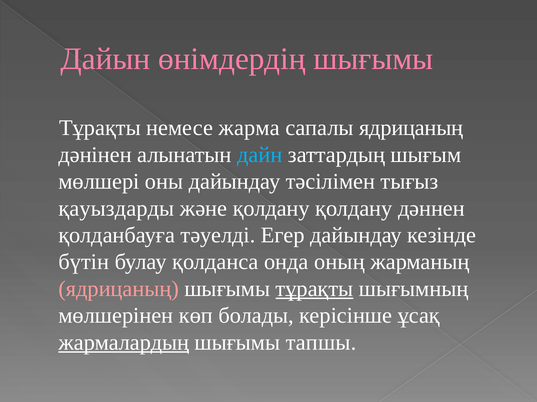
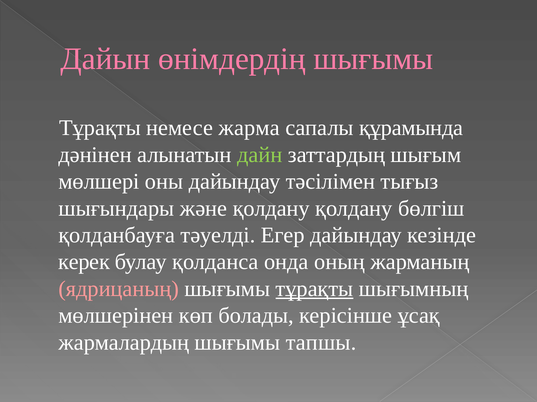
сапалы ядрицаның: ядрицаның -> құрамында
дайн colour: light blue -> light green
қауыздарды: қауыздарды -> шығындары
дәннен: дәннен -> бөлгіш
бүтін: бүтін -> керек
жармалардың underline: present -> none
